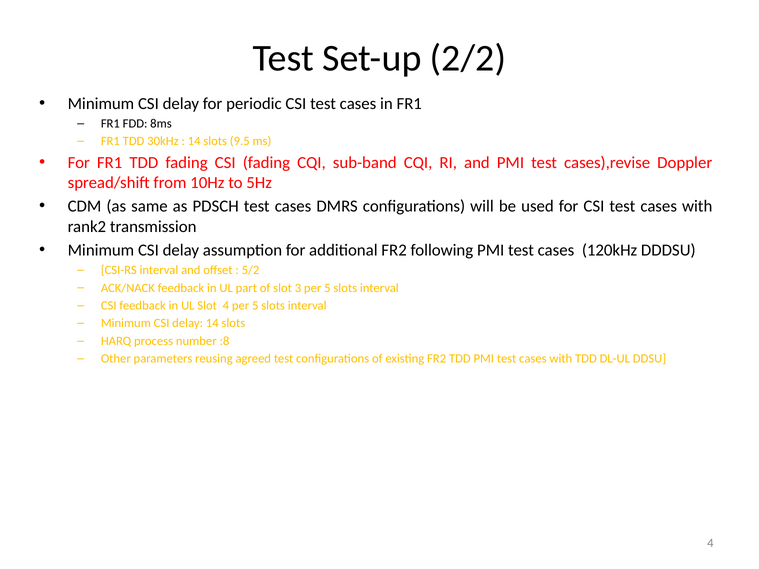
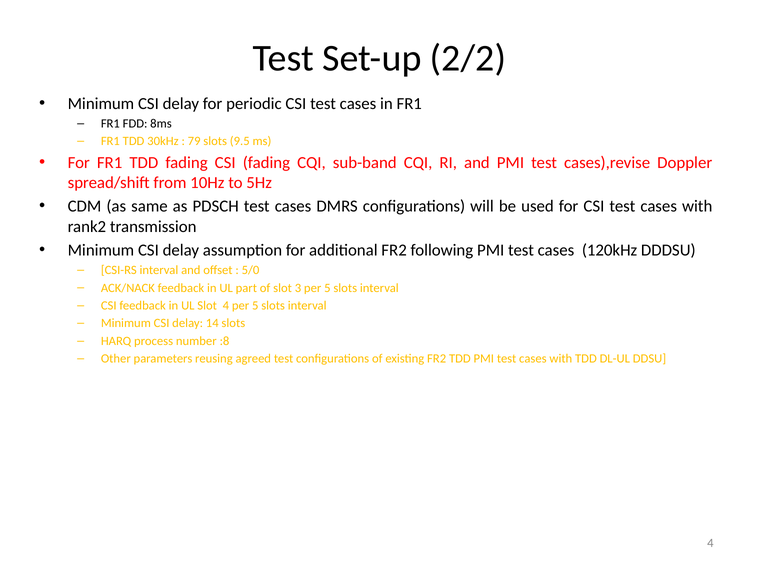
14 at (194, 141): 14 -> 79
5/2: 5/2 -> 5/0
